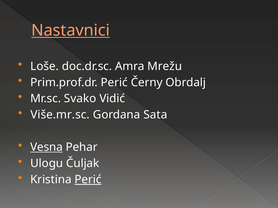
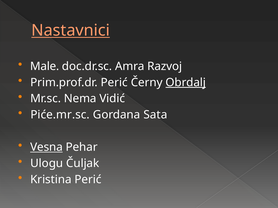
Loše: Loše -> Male
Mrežu: Mrežu -> Razvoj
Obrdalj underline: none -> present
Svako: Svako -> Nema
Više.mr.sc: Više.mr.sc -> Piće.mr.sc
Perić at (88, 180) underline: present -> none
